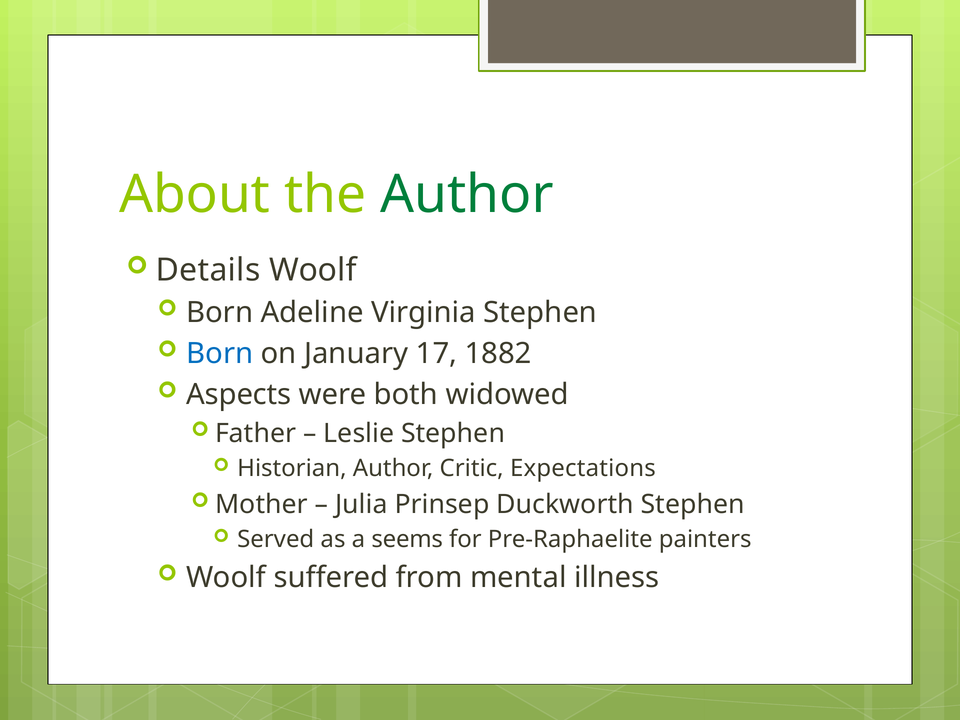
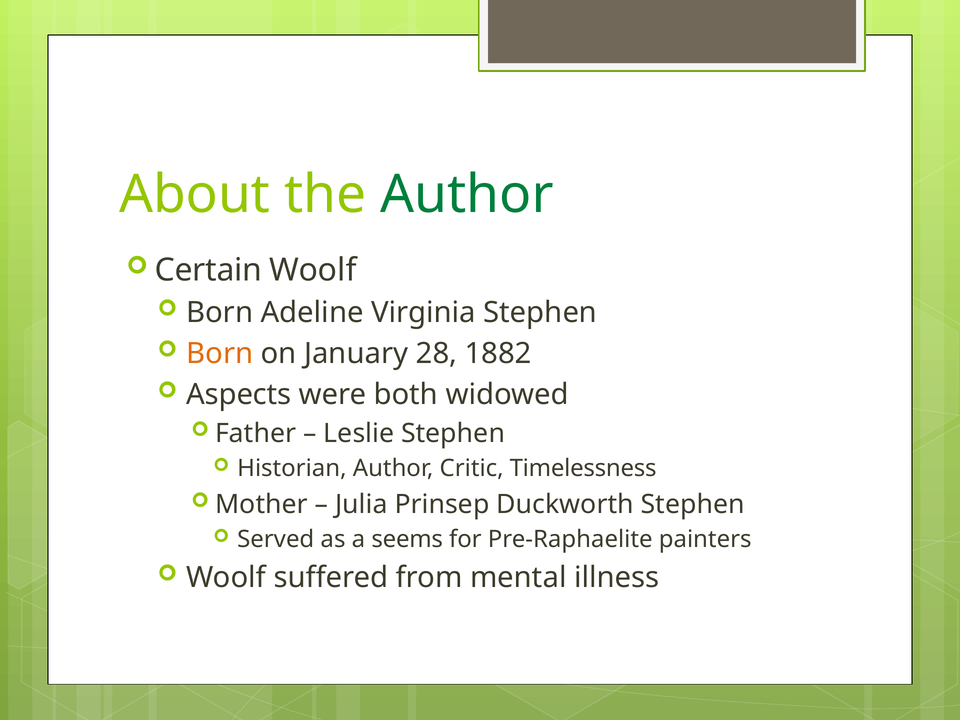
Details: Details -> Certain
Born at (220, 354) colour: blue -> orange
17: 17 -> 28
Expectations: Expectations -> Timelessness
